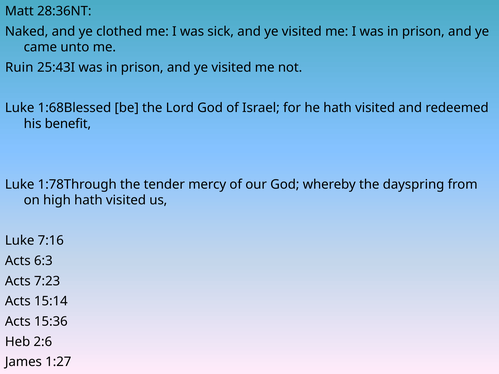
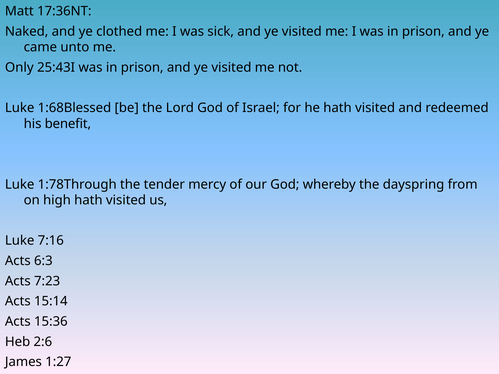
28:36NT: 28:36NT -> 17:36NT
Ruin: Ruin -> Only
